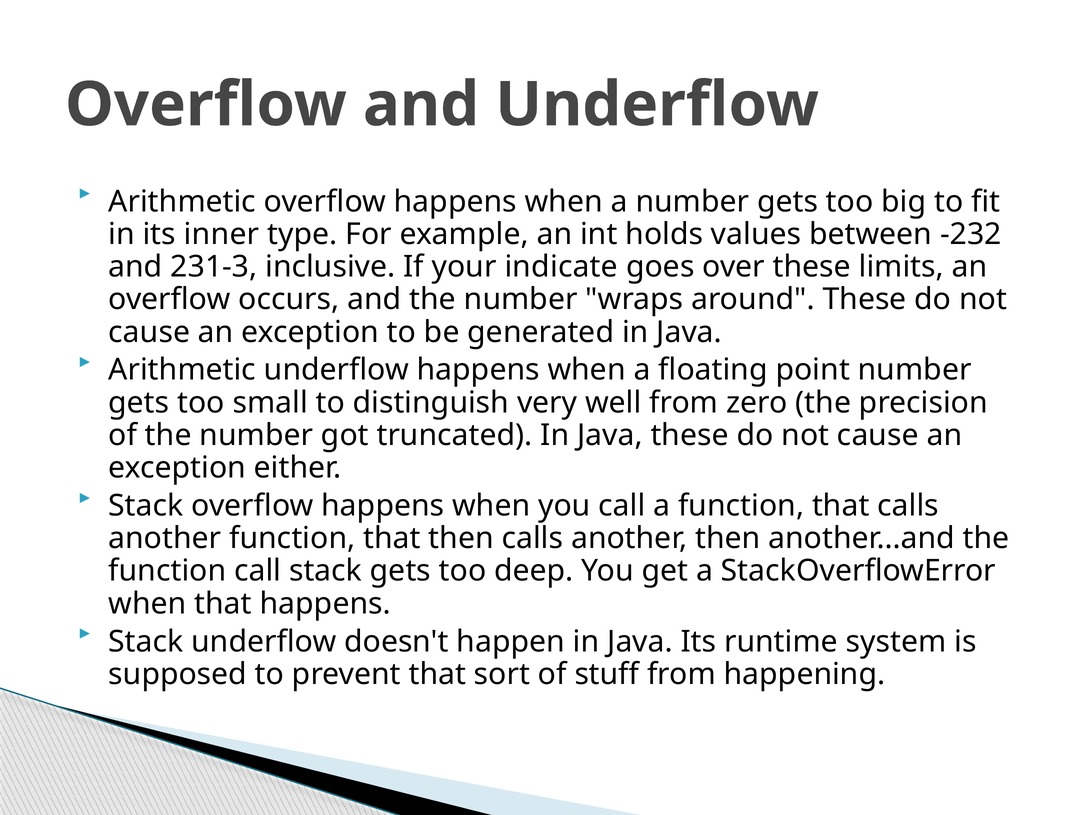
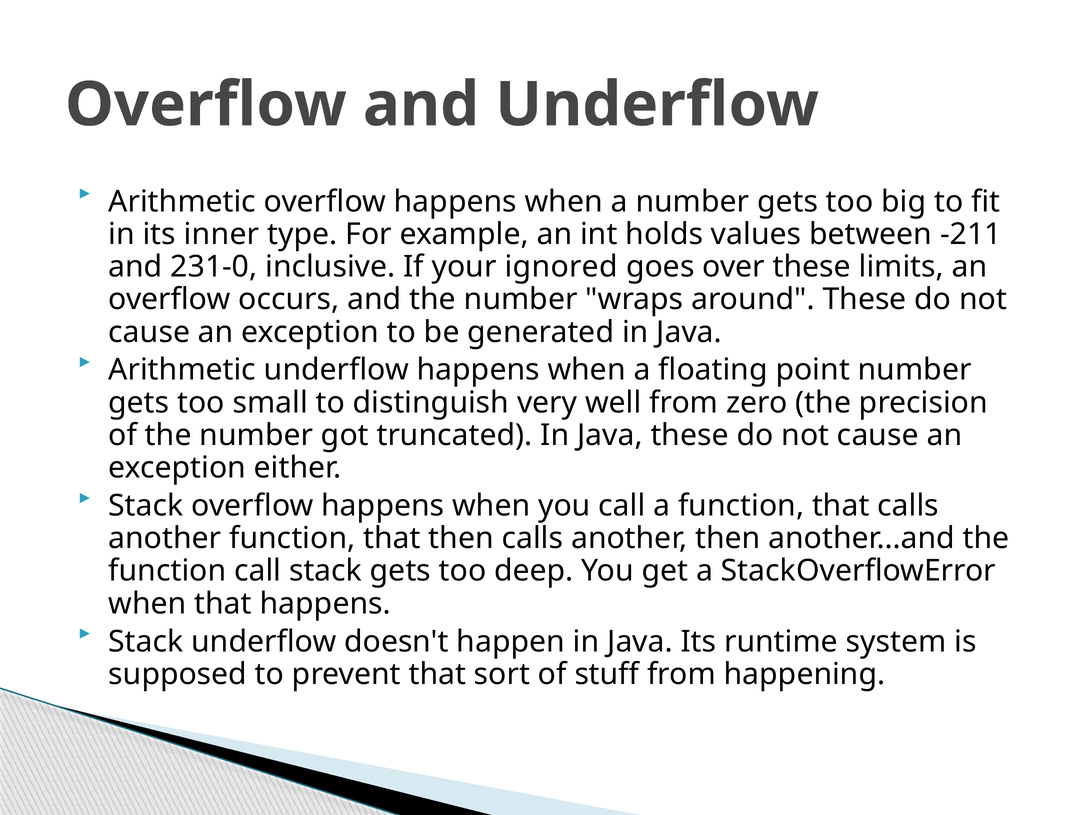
-232: -232 -> -211
231-3: 231-3 -> 231-0
indicate: indicate -> ignored
